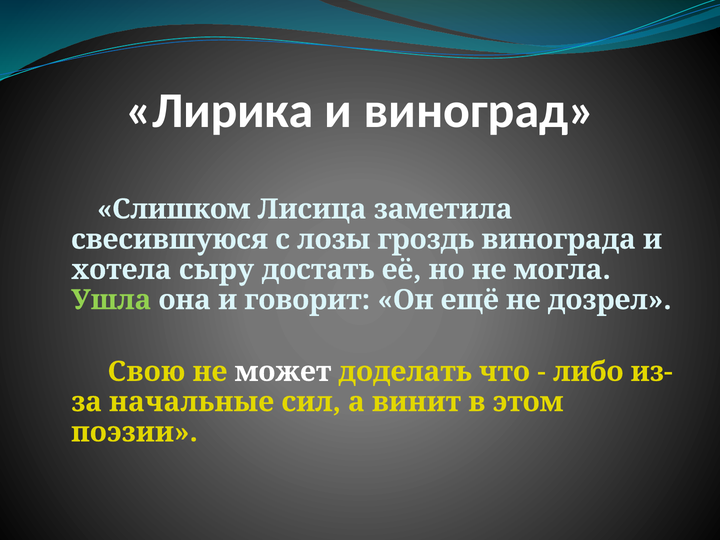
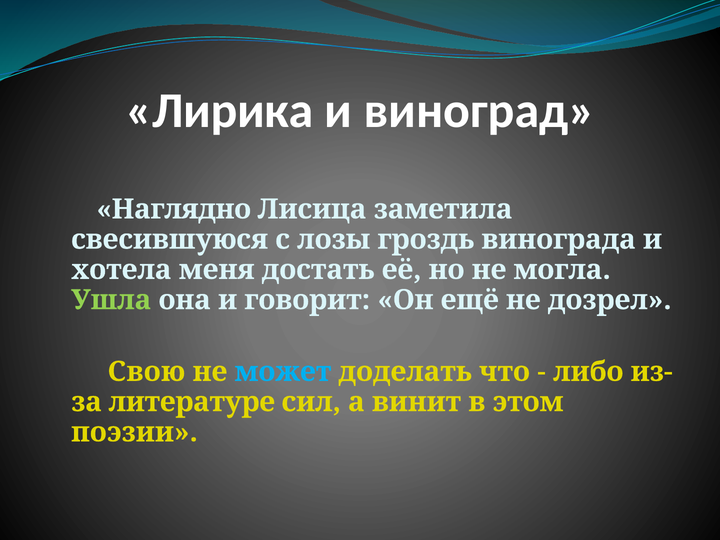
Слишком: Слишком -> Наглядно
сыру: сыру -> меня
может colour: white -> light blue
начальные: начальные -> литературе
